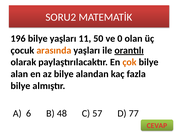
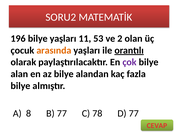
50: 50 -> 53
0: 0 -> 2
çok colour: orange -> purple
6: 6 -> 8
B 48: 48 -> 77
57: 57 -> 78
